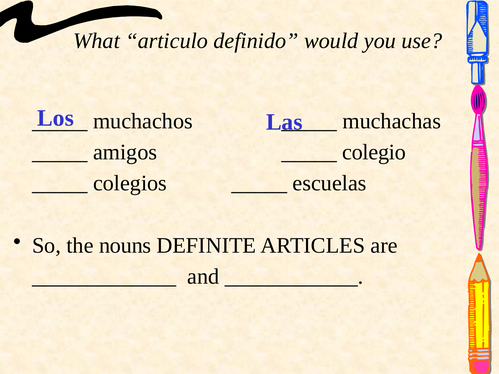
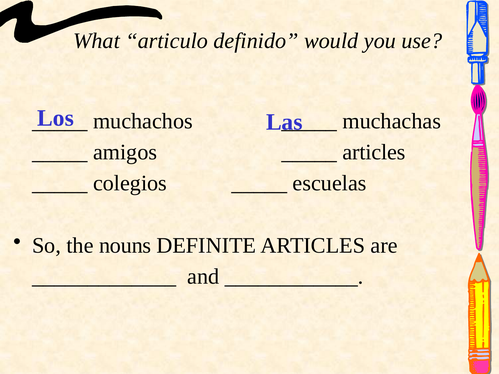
colegio at (374, 152): colegio -> articles
